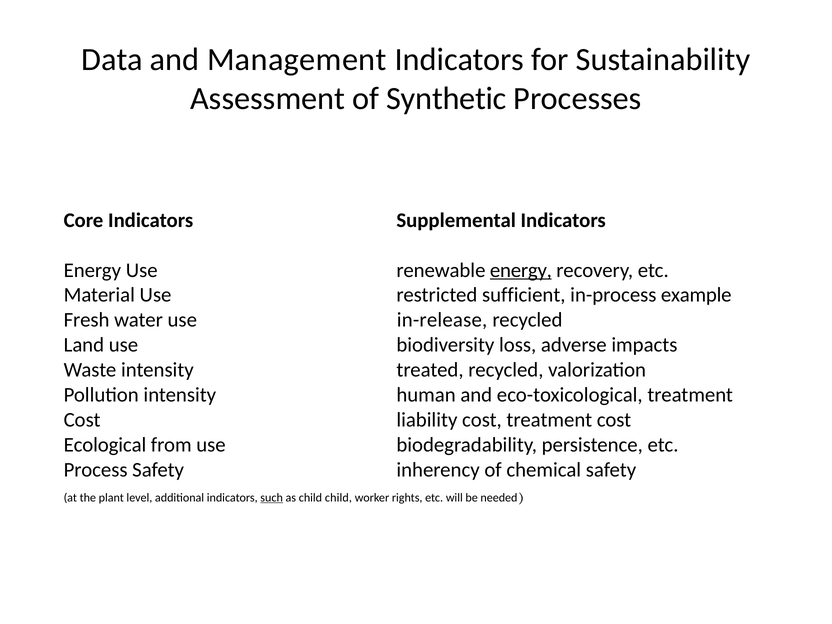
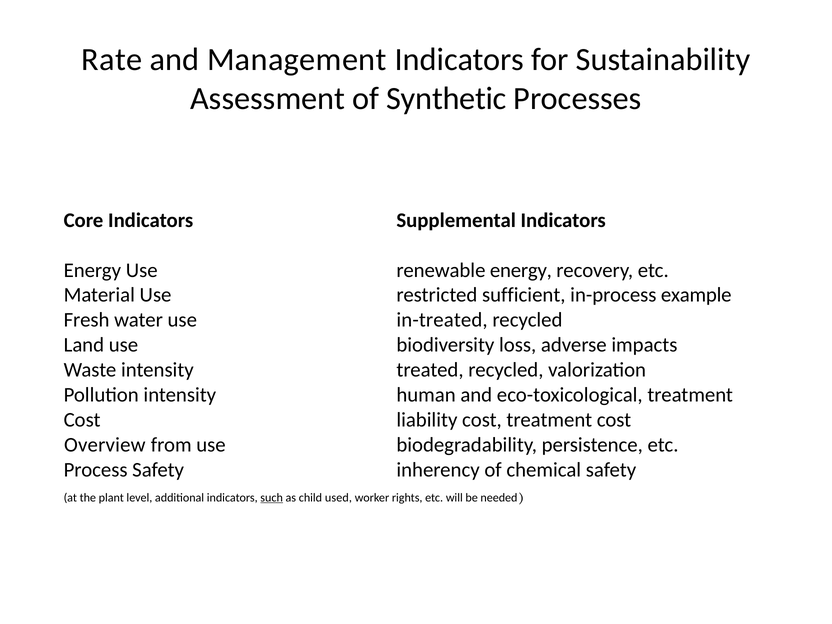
Data: Data -> Rate
energy at (521, 270) underline: present -> none
in-release: in-release -> in-treated
Ecological: Ecological -> Overview
child child: child -> used
